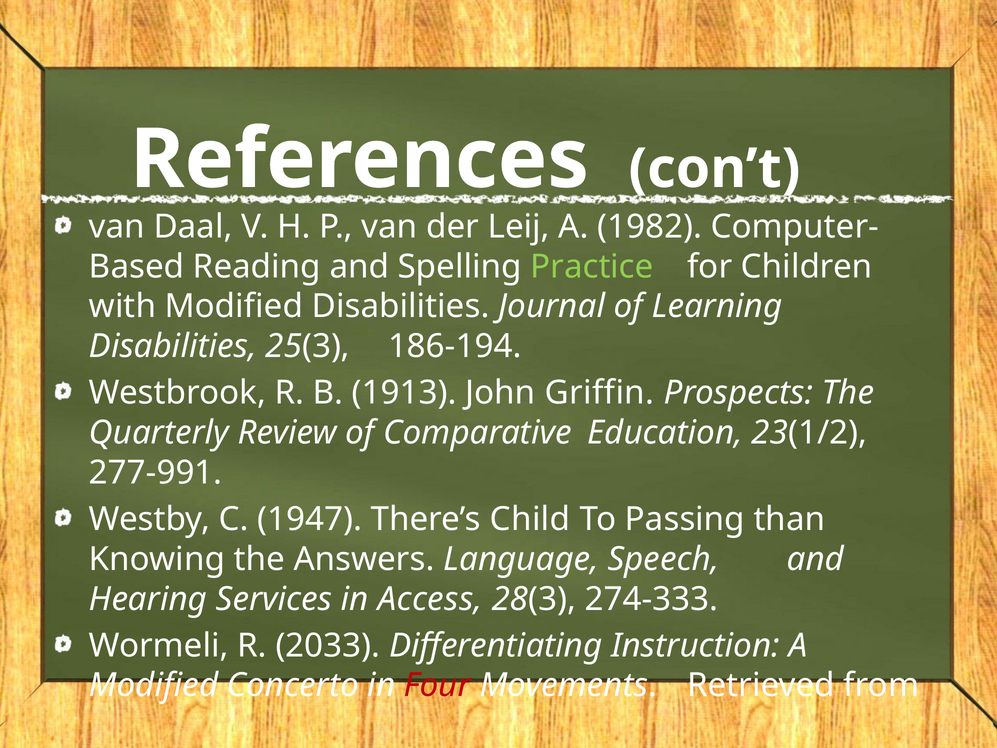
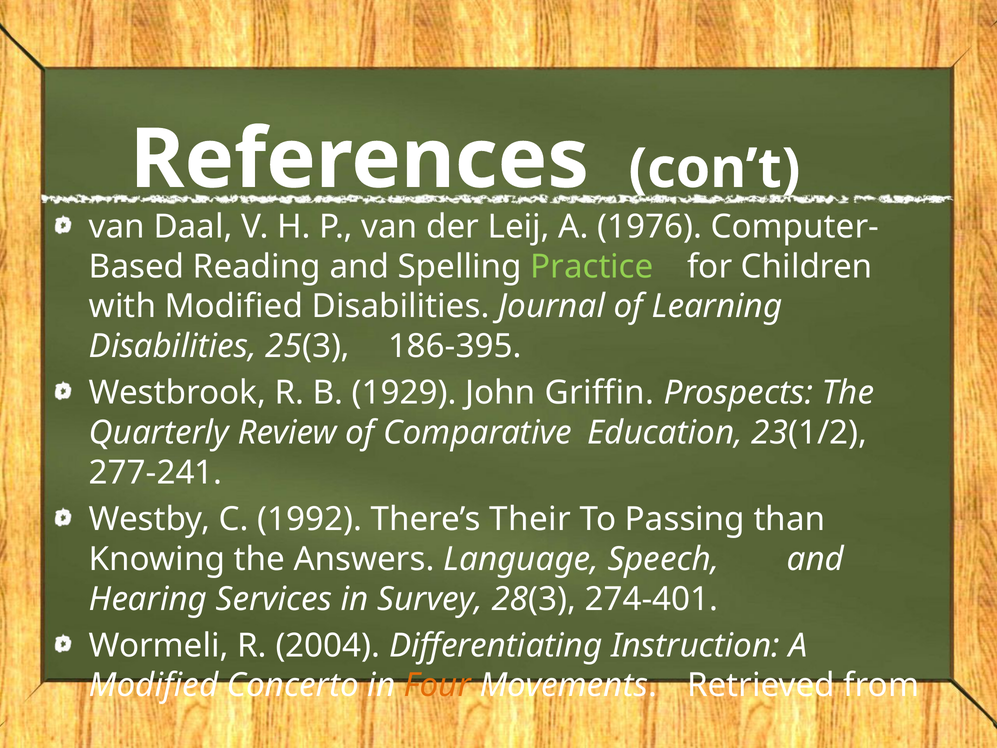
1982: 1982 -> 1976
186-194: 186-194 -> 186-395
1913: 1913 -> 1929
277-991: 277-991 -> 277-241
1947: 1947 -> 1992
Child: Child -> Their
Access: Access -> Survey
274-333: 274-333 -> 274-401
2033: 2033 -> 2004
Four colour: red -> orange
